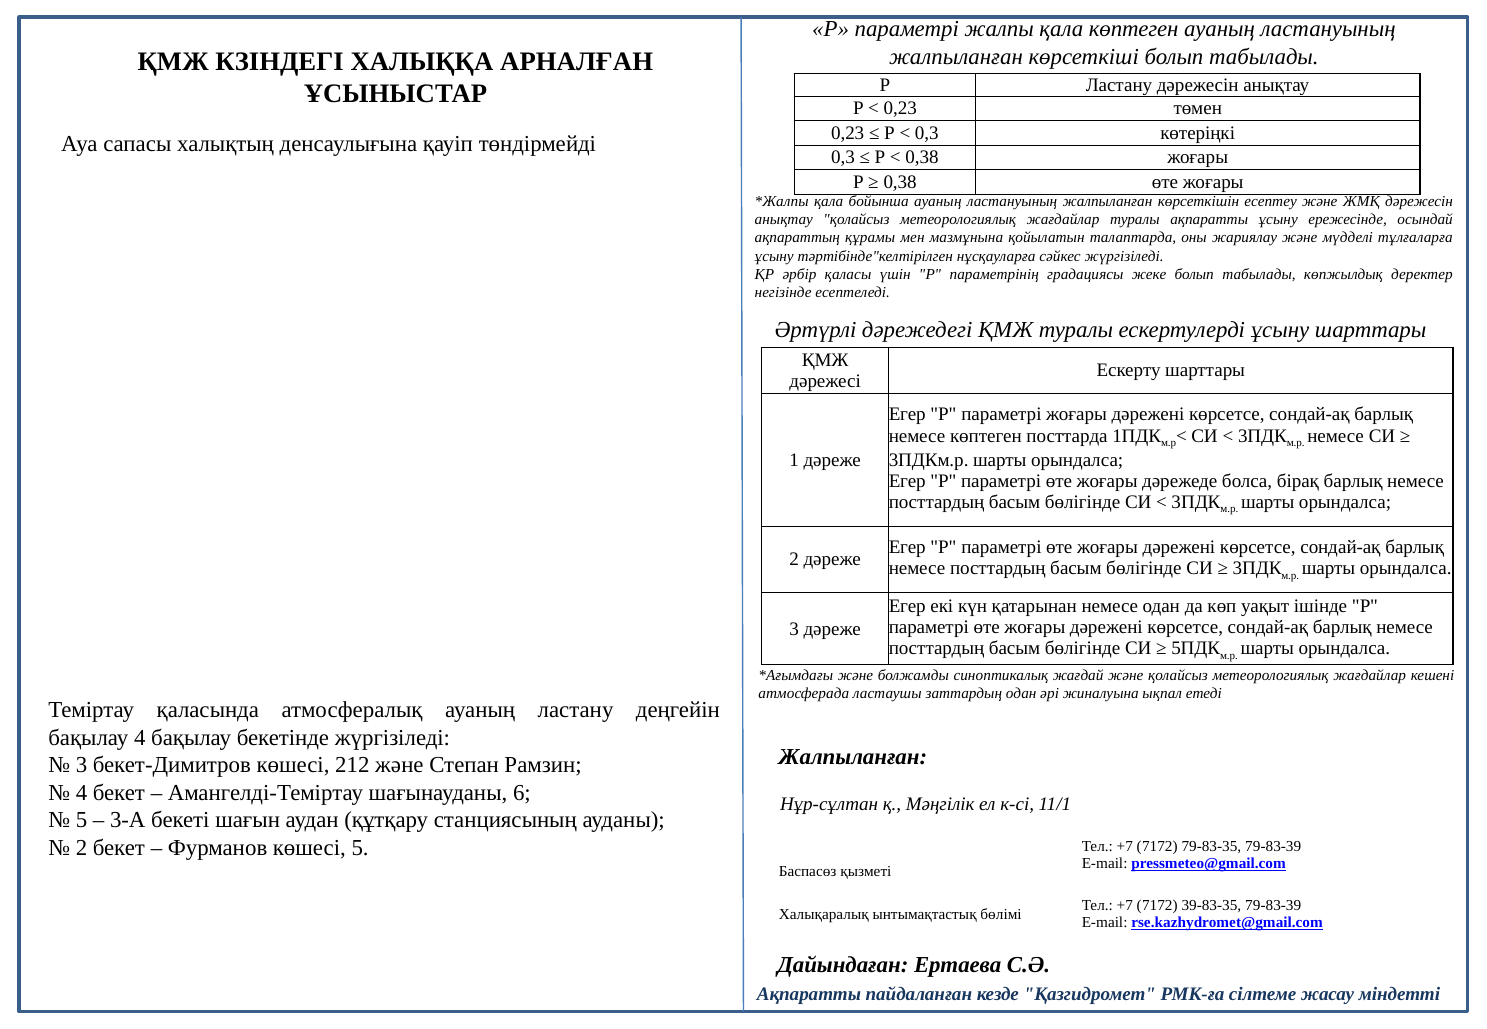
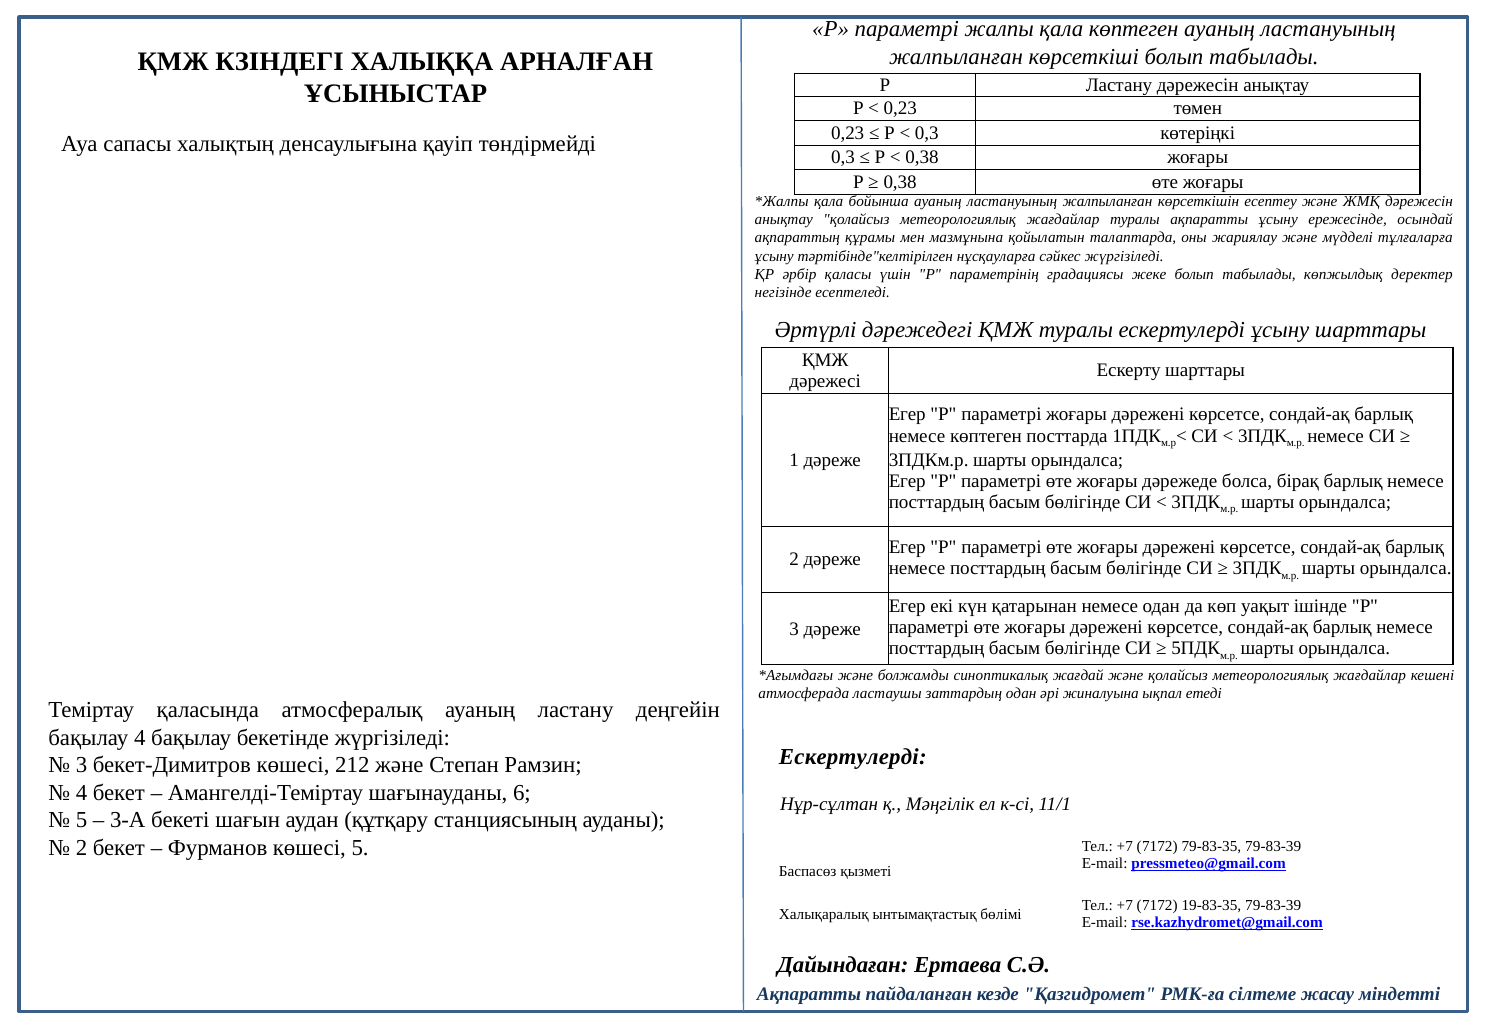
Жалпыланған at (853, 757): Жалпыланған -> Ескертулерді
39-83-35: 39-83-35 -> 19-83-35
